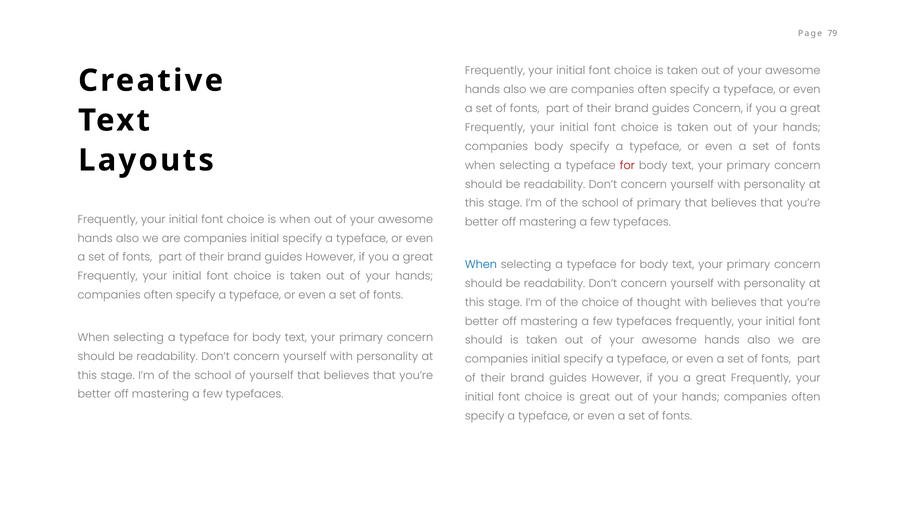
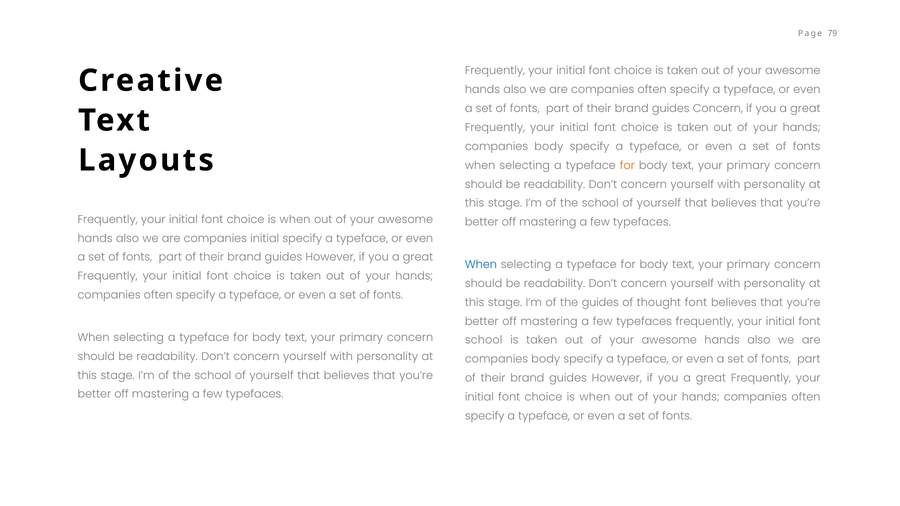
for at (627, 166) colour: red -> orange
primary at (659, 203): primary -> yourself
the choice: choice -> guides
thought with: with -> font
should at (484, 340): should -> school
initial at (546, 359): initial -> body
great at (595, 397): great -> when
